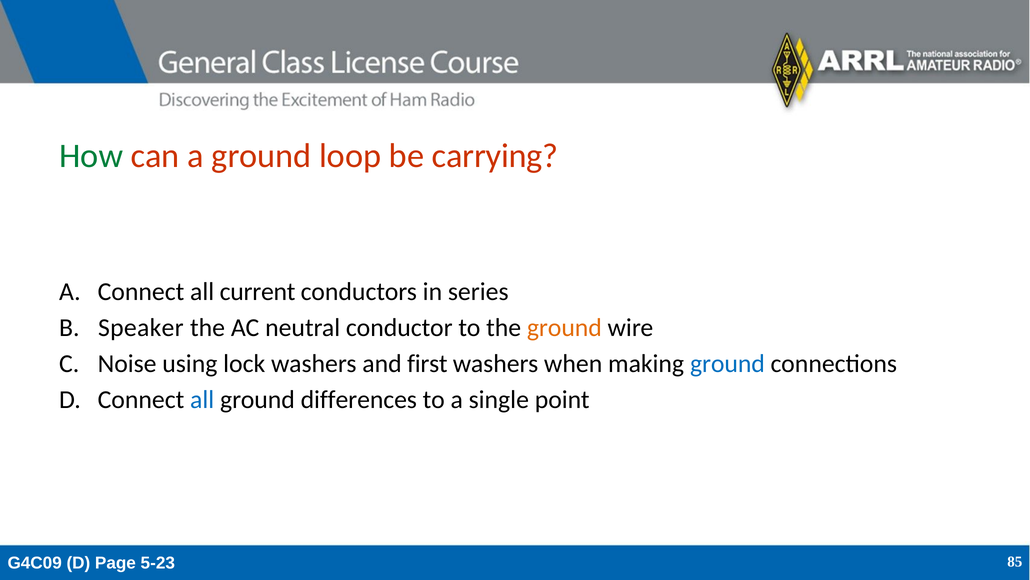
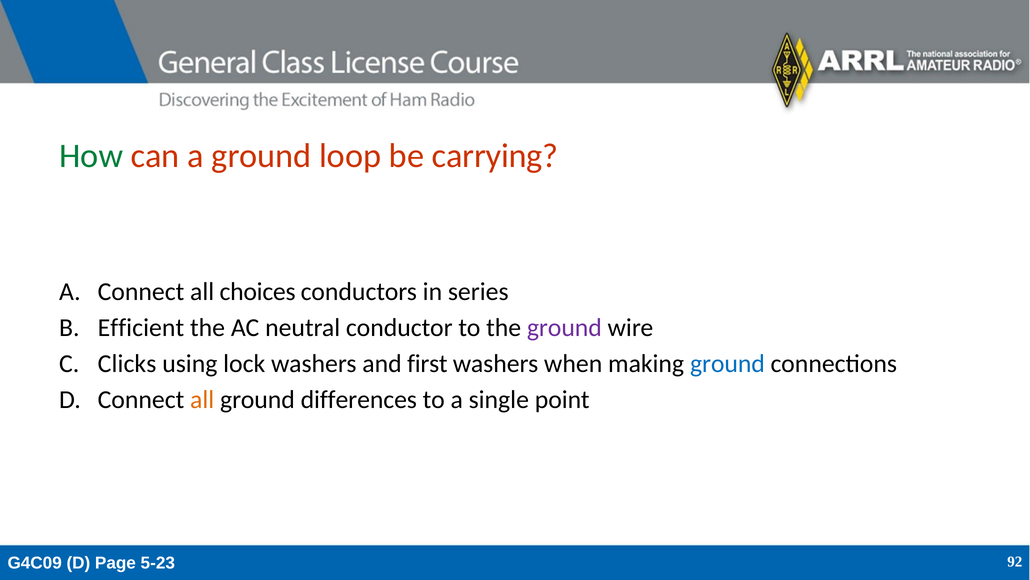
current: current -> choices
Speaker: Speaker -> Efficient
ground at (564, 327) colour: orange -> purple
Noise: Noise -> Clicks
all at (202, 400) colour: blue -> orange
85: 85 -> 92
